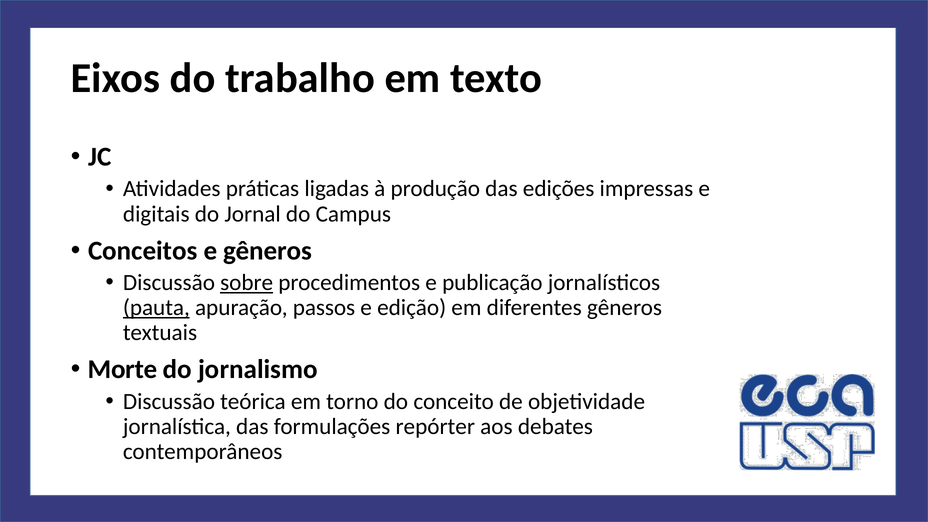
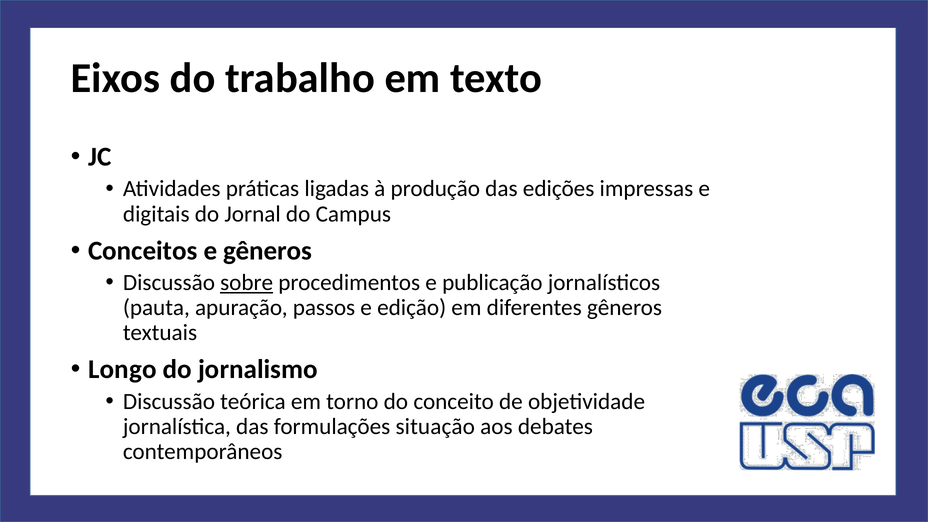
pauta underline: present -> none
Morte: Morte -> Longo
repórter: repórter -> situação
